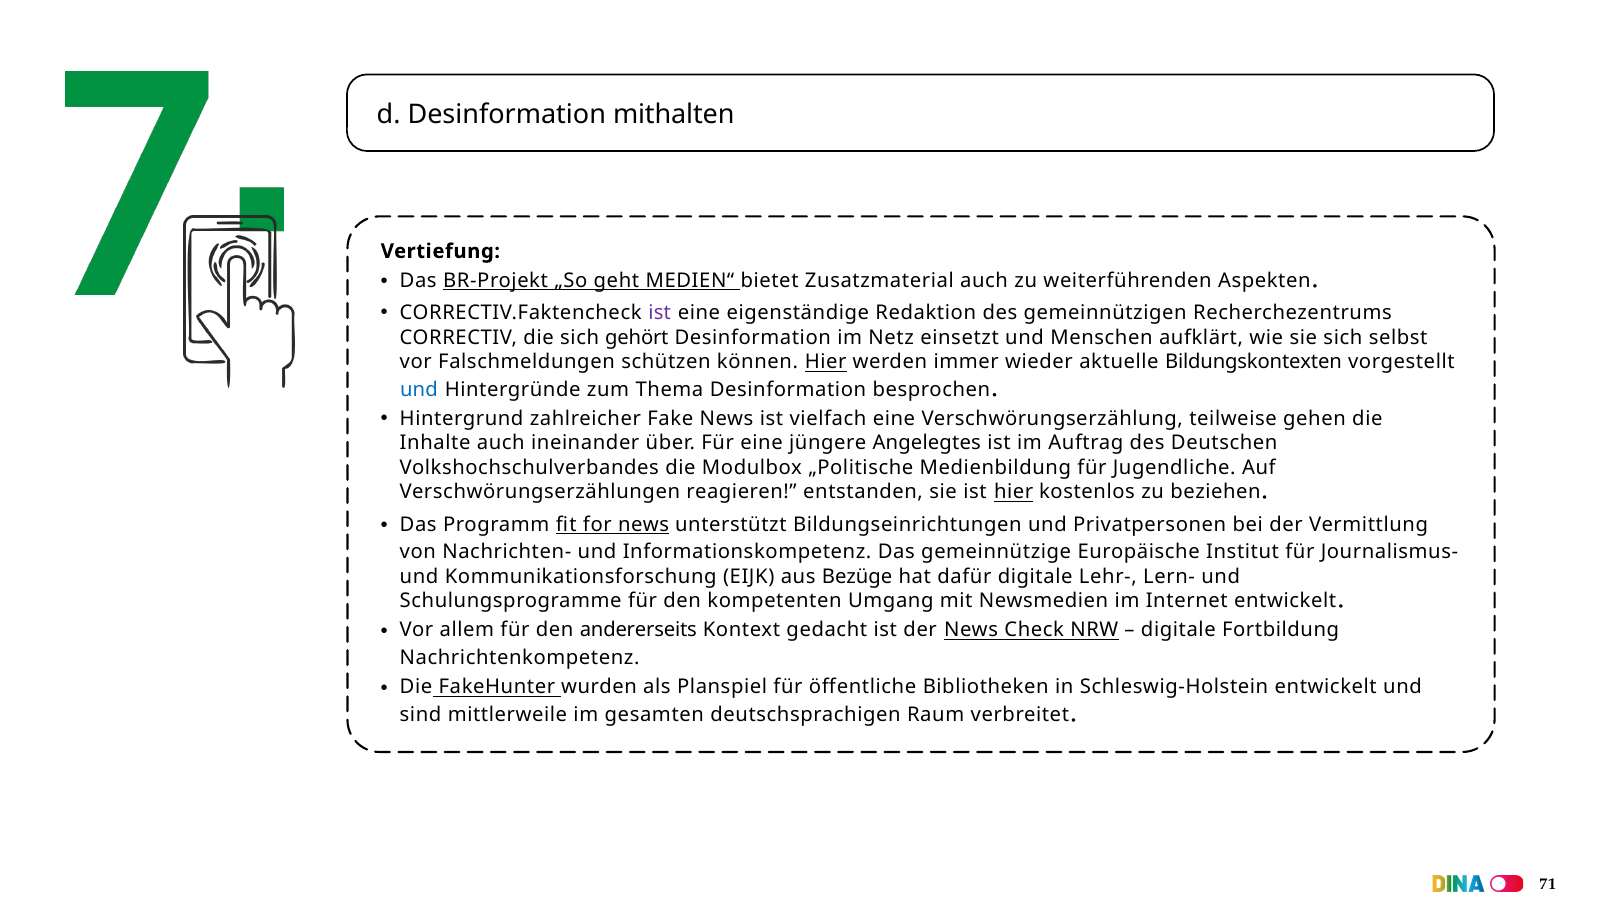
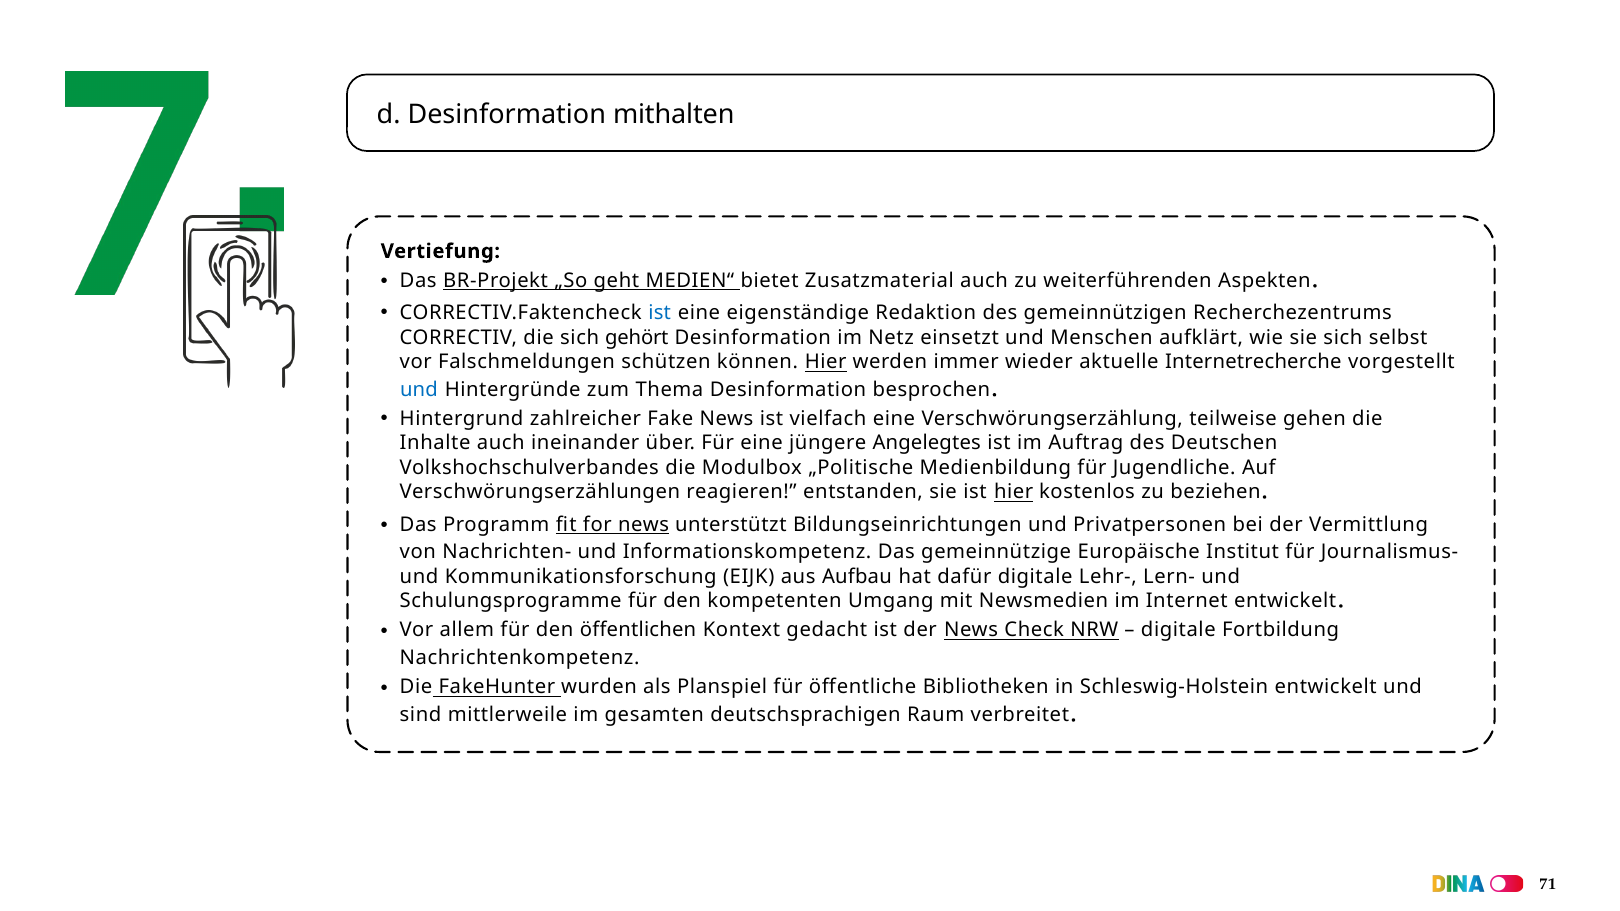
ist at (660, 313) colour: purple -> blue
Bildungskontexten: Bildungskontexten -> Internetrecherche
Bezüge: Bezüge -> Aufbau
andererseits: andererseits -> öffentlichen
